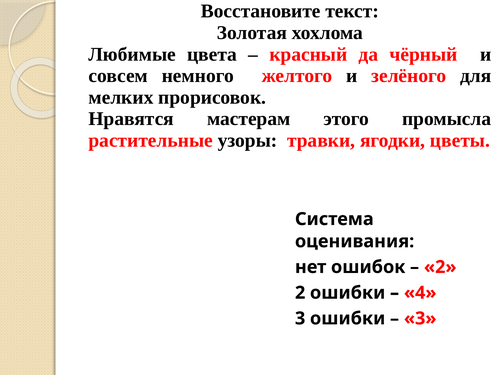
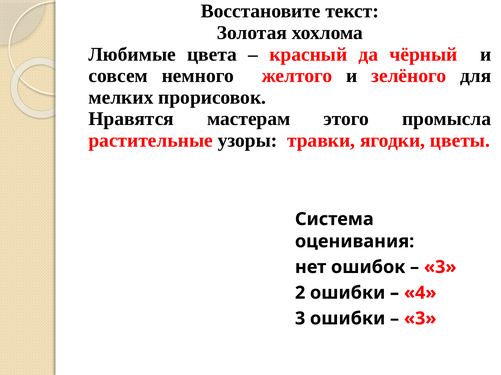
2 at (440, 268): 2 -> 3
